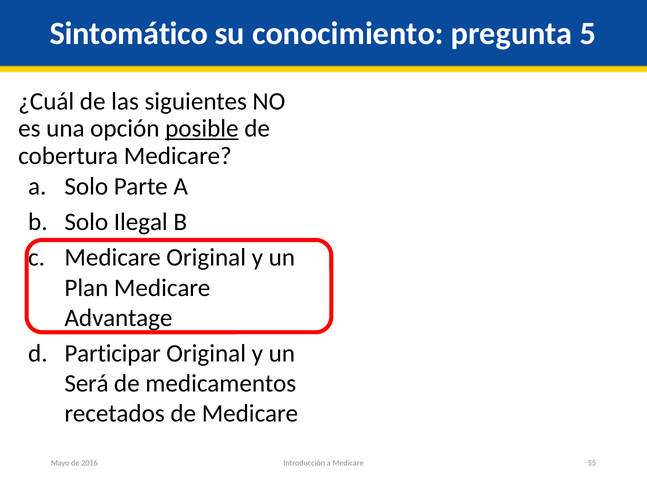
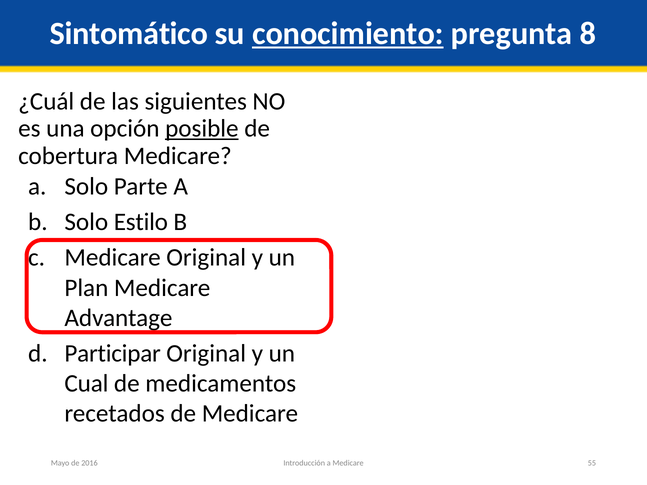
conocimiento underline: none -> present
5: 5 -> 8
Ilegal: Ilegal -> Estilo
Será: Será -> Cual
